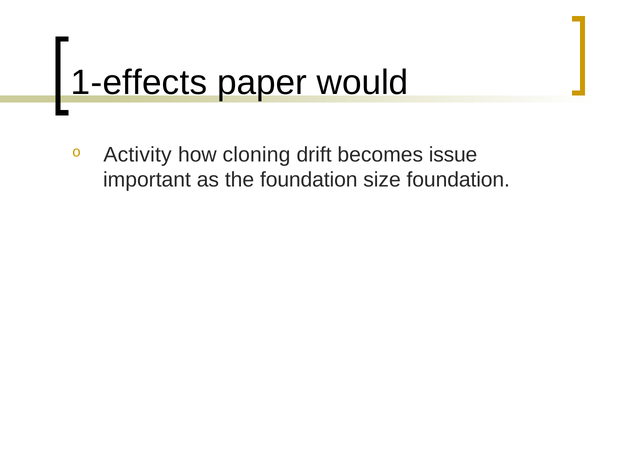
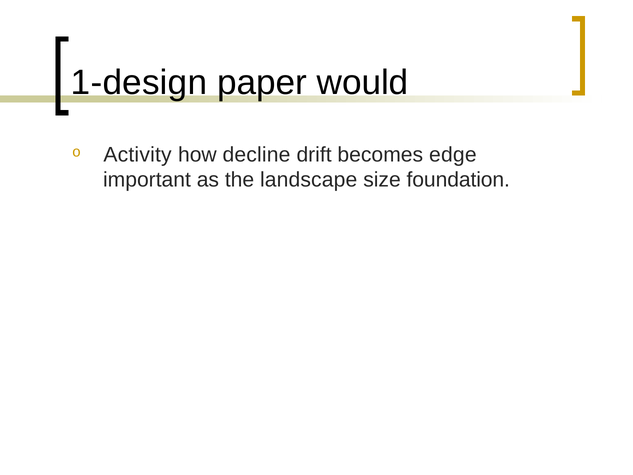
1-effects: 1-effects -> 1-design
cloning: cloning -> decline
issue: issue -> edge
the foundation: foundation -> landscape
